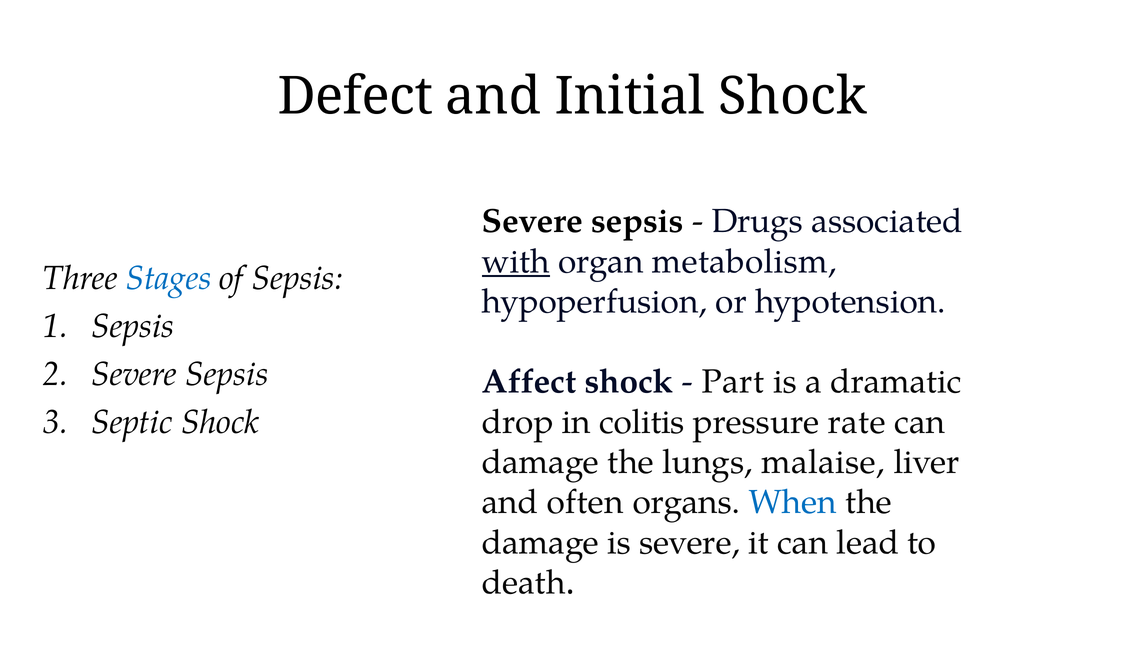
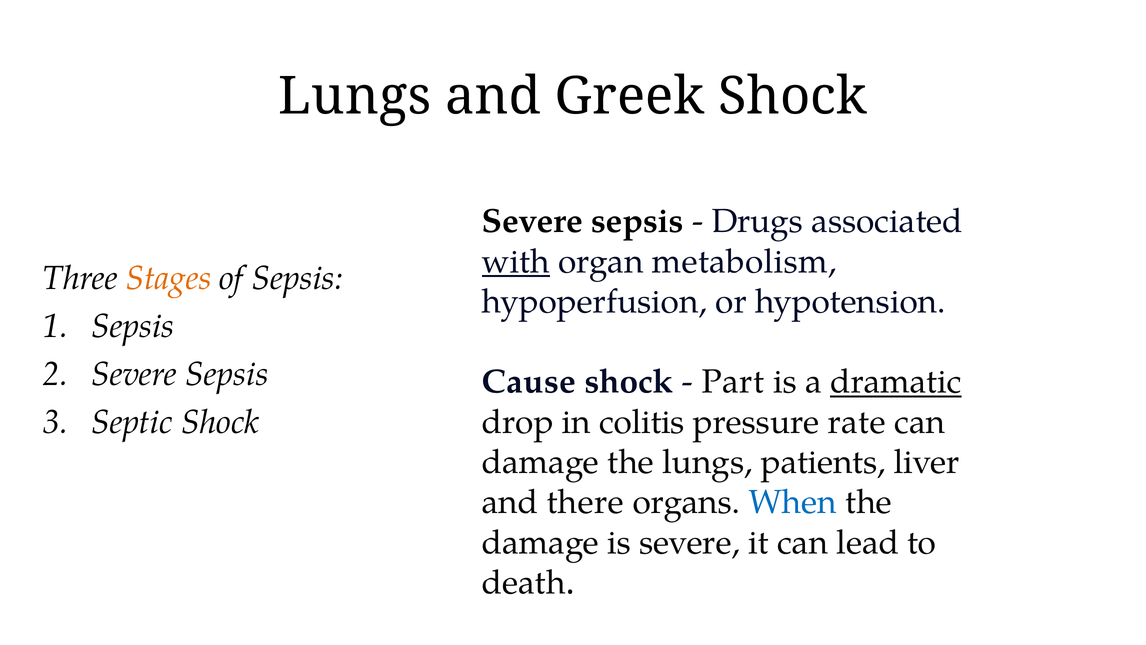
Defect at (355, 96): Defect -> Lungs
Initial: Initial -> Greek
Stages colour: blue -> orange
Affect: Affect -> Cause
dramatic underline: none -> present
malaise: malaise -> patients
often: often -> there
